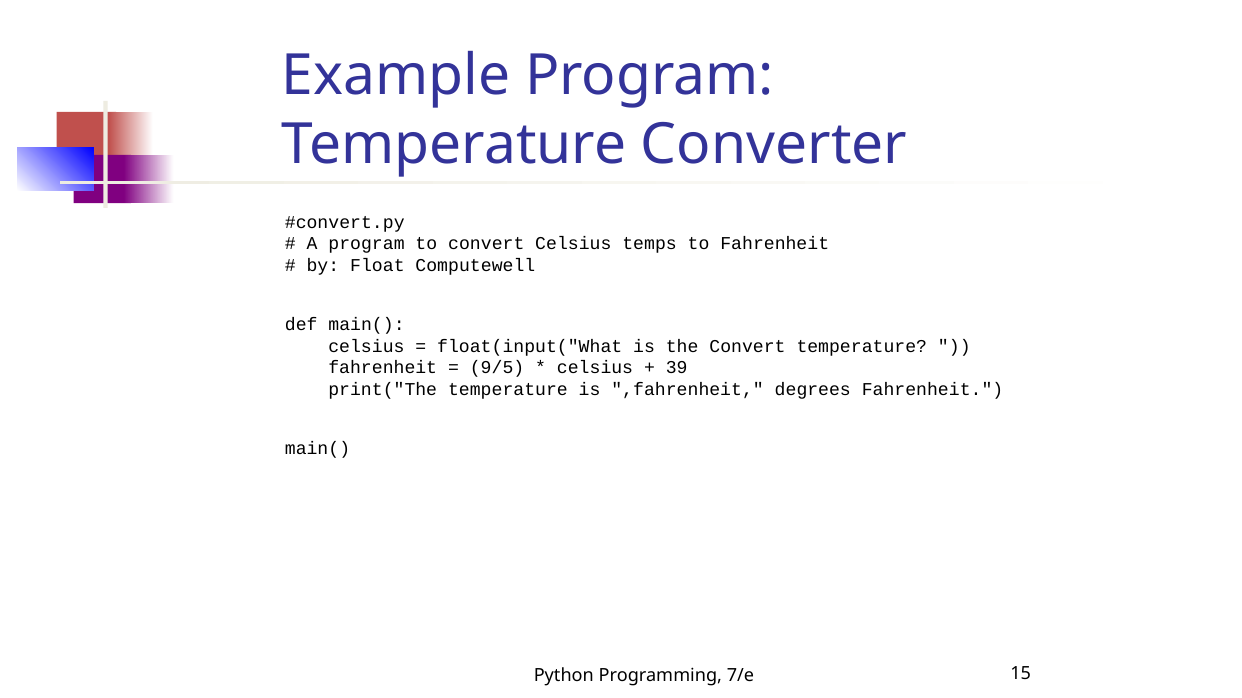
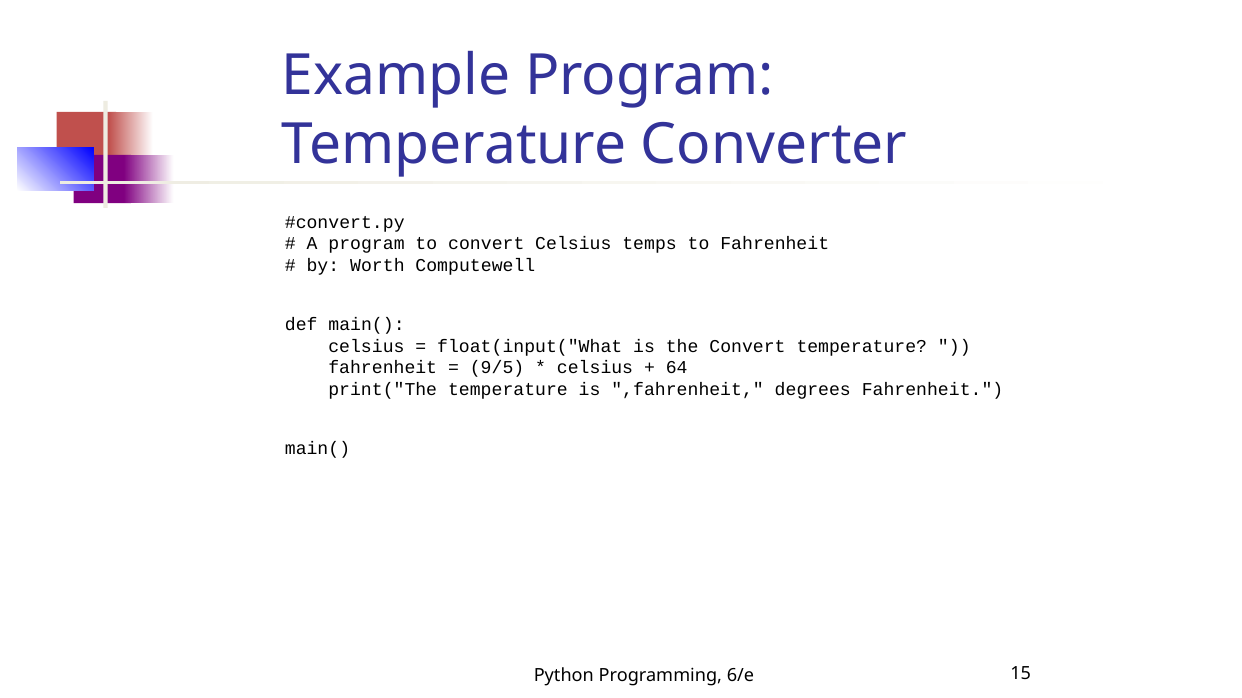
Float: Float -> Worth
39: 39 -> 64
7/e: 7/e -> 6/e
